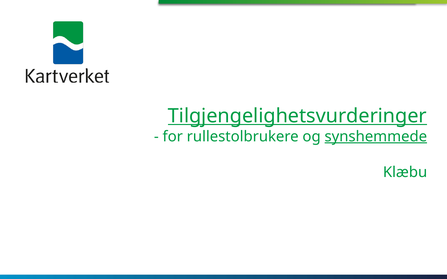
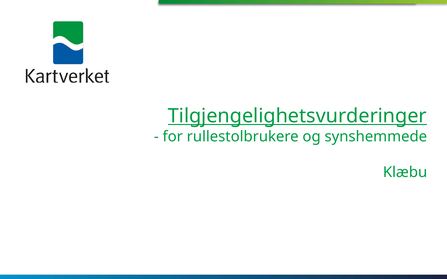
synshemmede underline: present -> none
